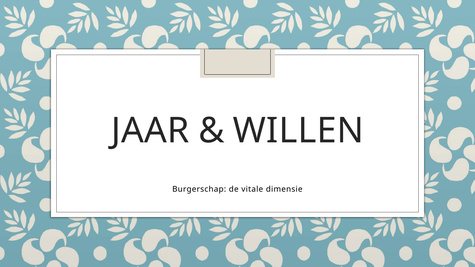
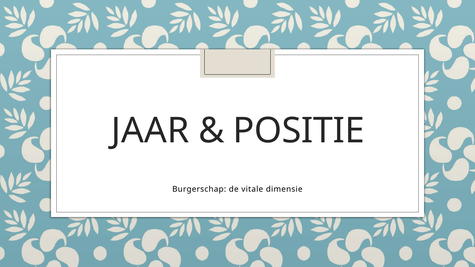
WILLEN: WILLEN -> POSITIE
